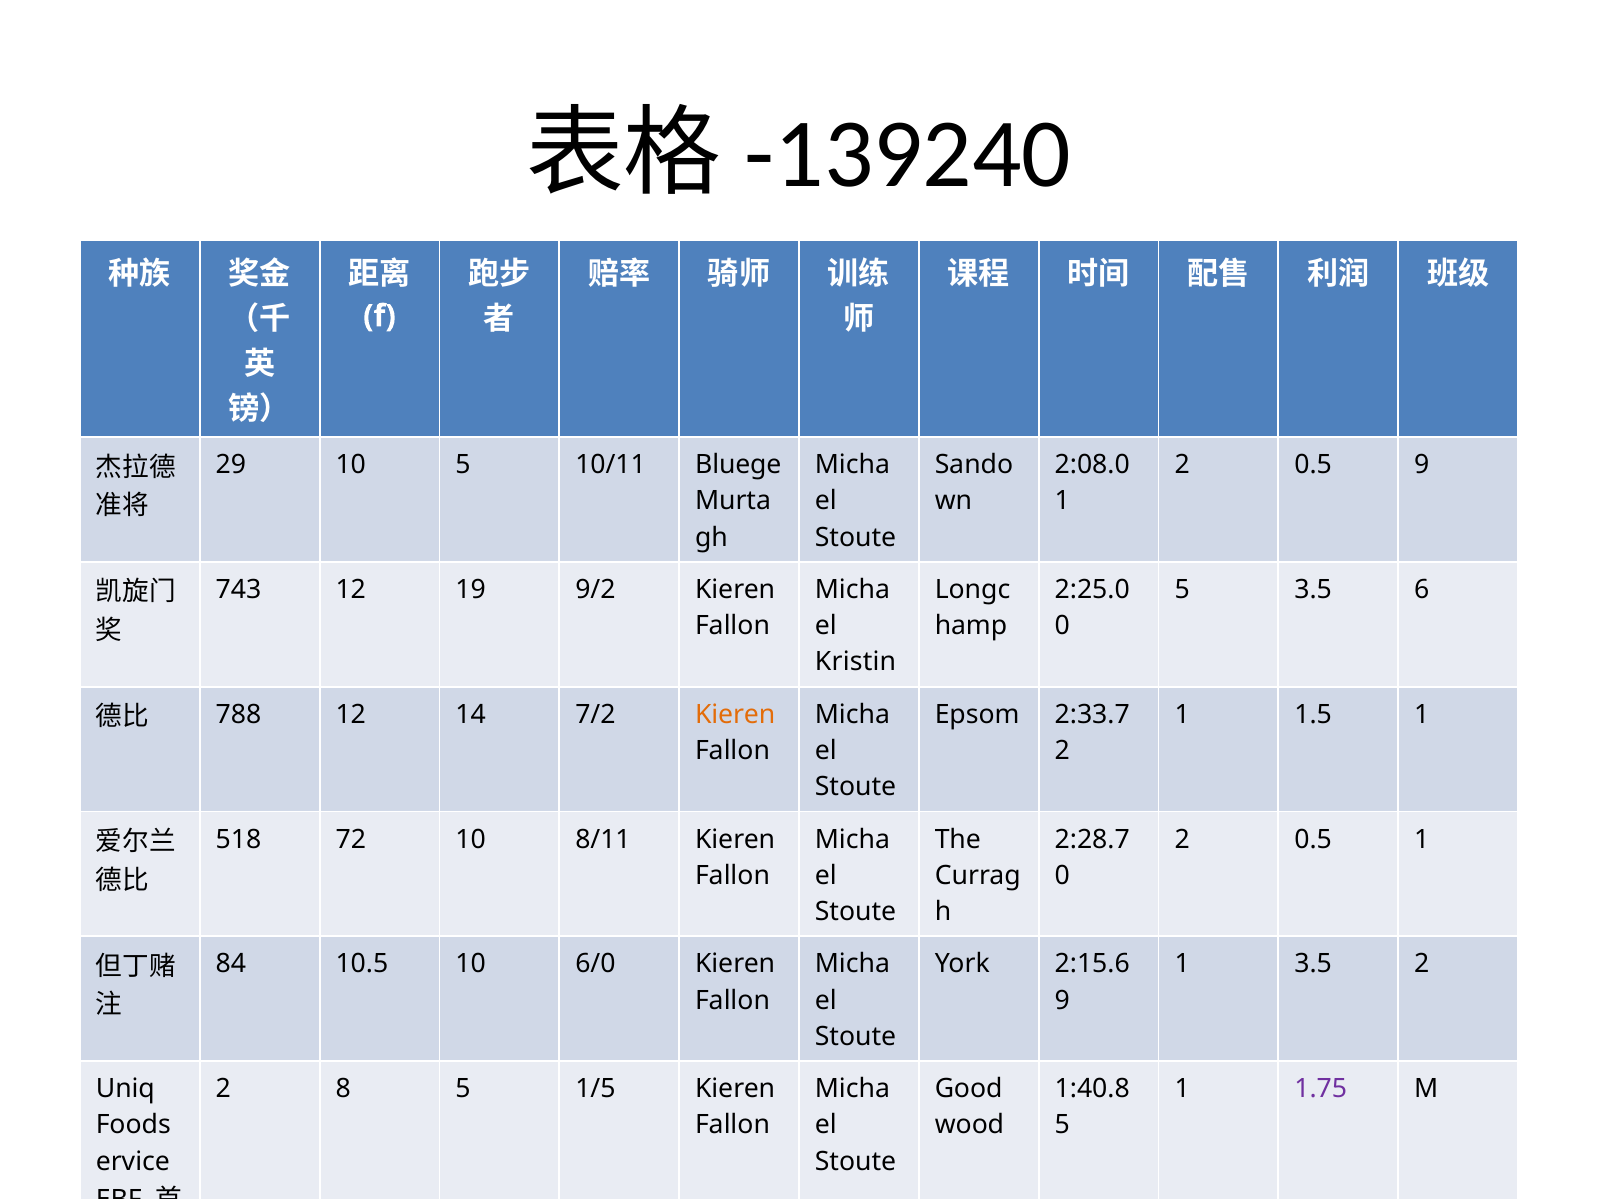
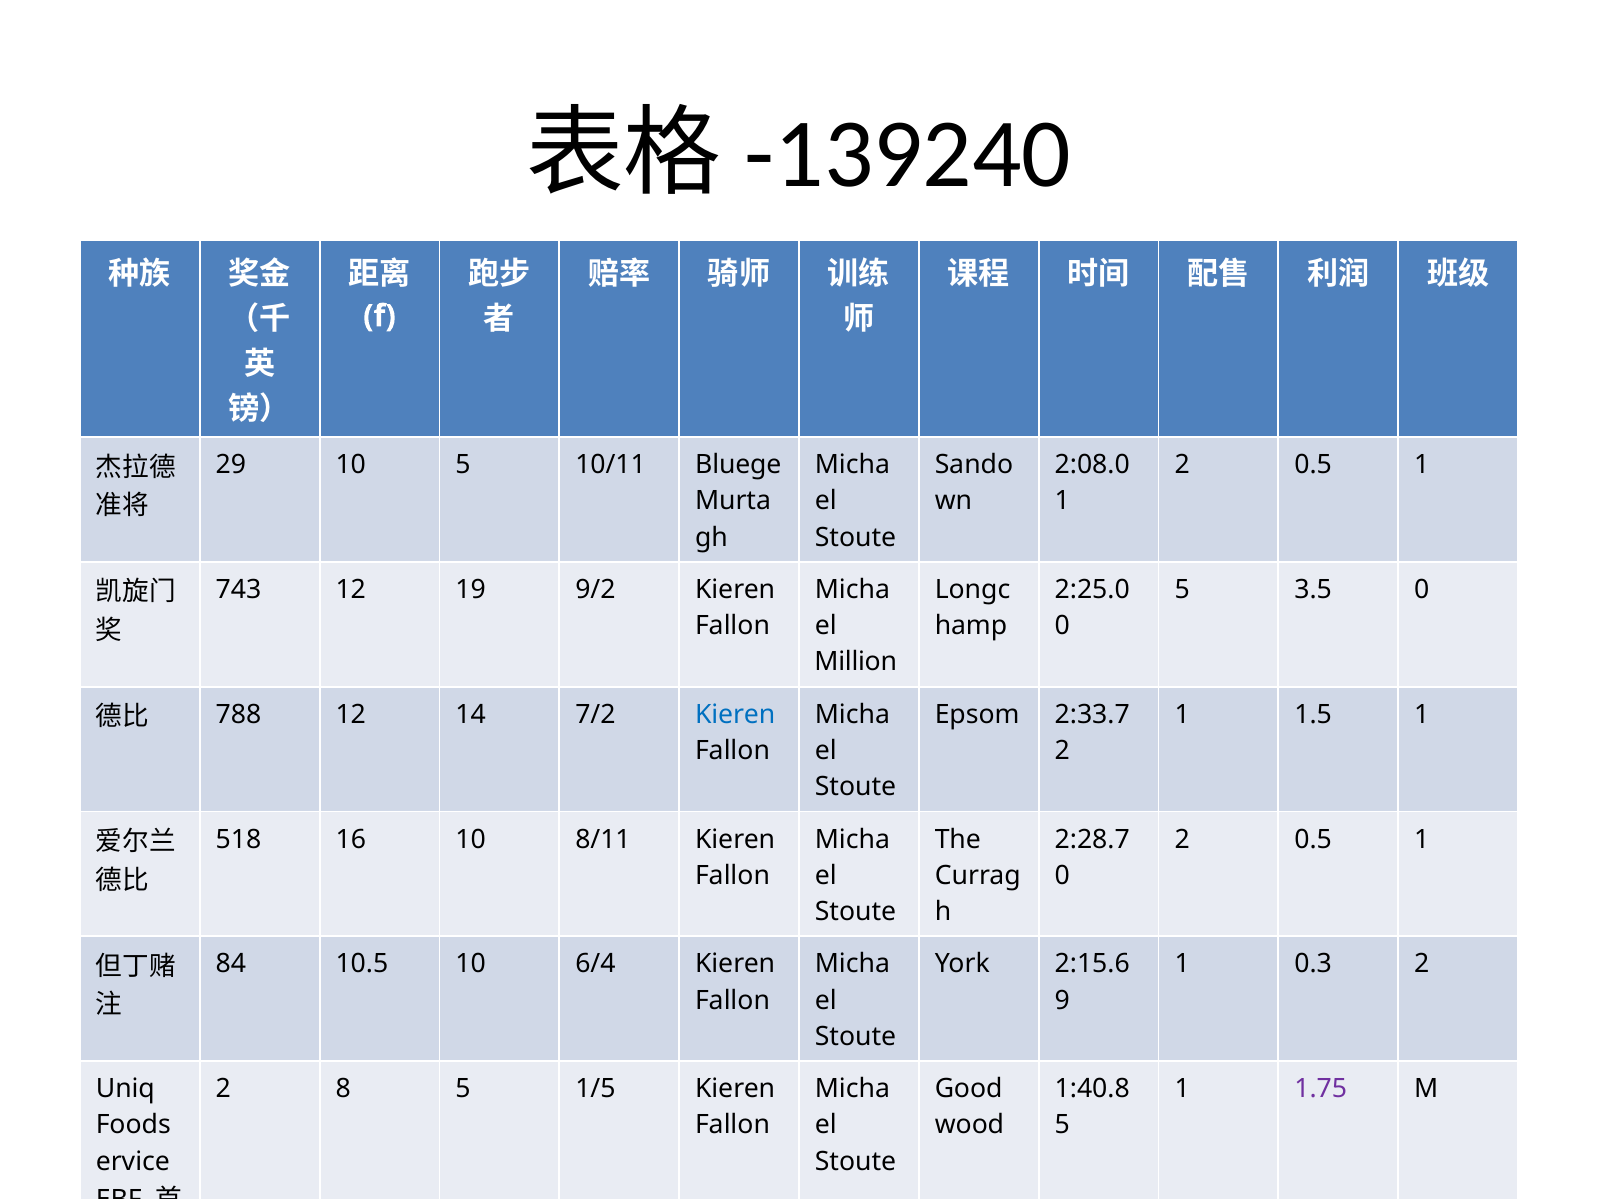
9 at (1422, 465): 9 -> 1
3.5 6: 6 -> 0
Kristin: Kristin -> Million
Kieren at (735, 714) colour: orange -> blue
72: 72 -> 16
6/0: 6/0 -> 6/4
1 3.5: 3.5 -> 0.3
